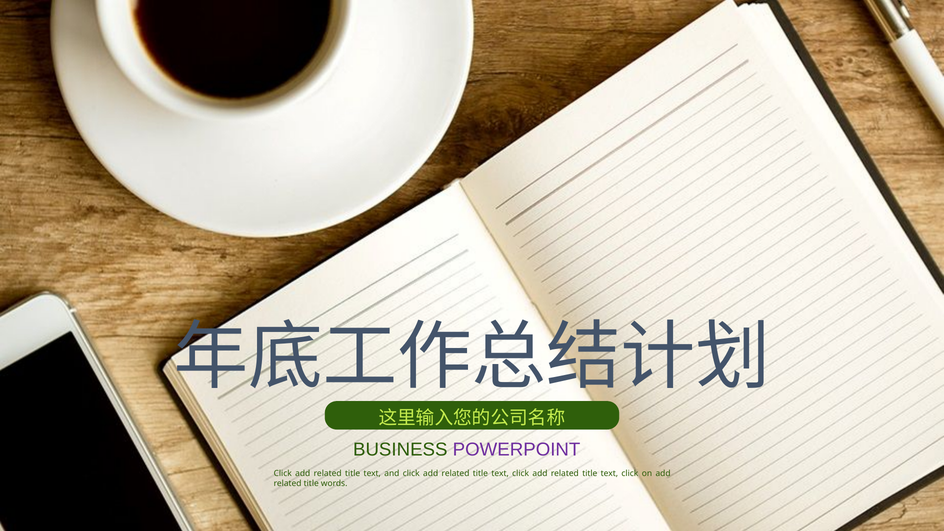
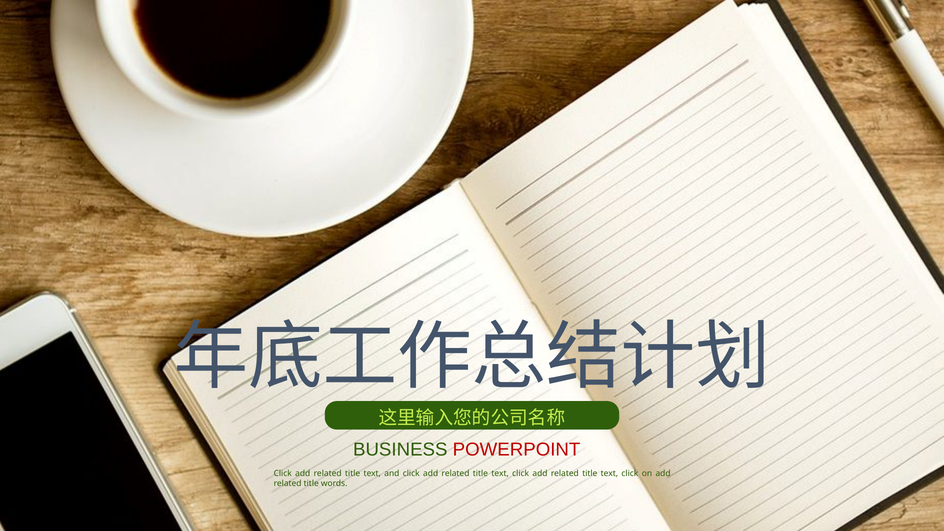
POWERPOINT colour: purple -> red
